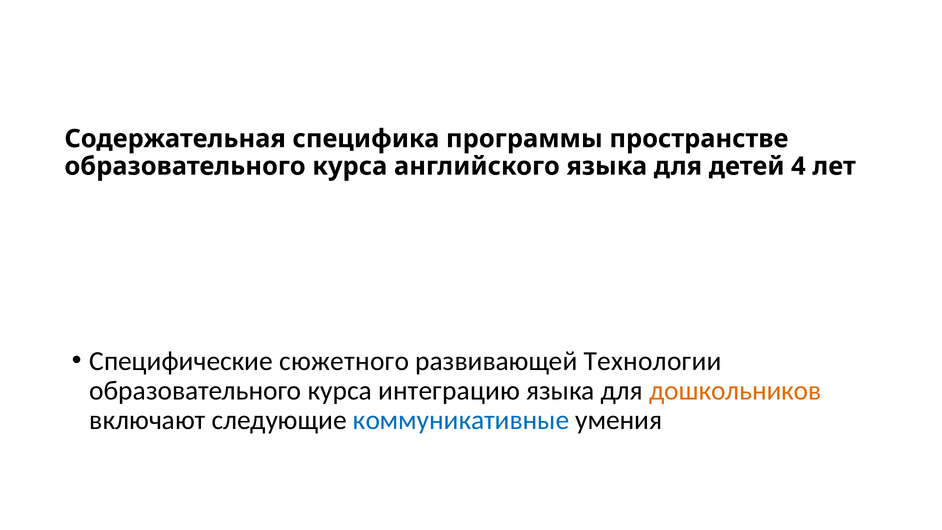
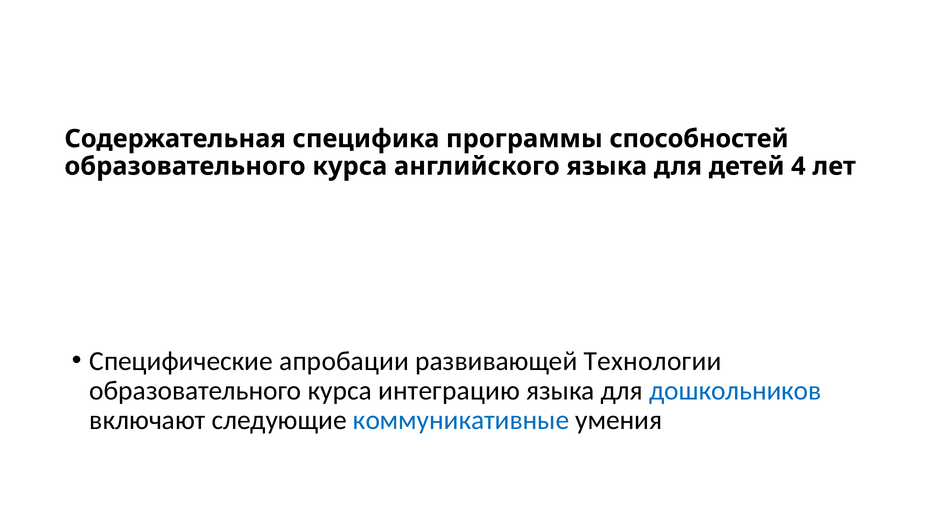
пространстве: пространстве -> способностей
сюжетного: сюжетного -> апробации
дошкольников colour: orange -> blue
